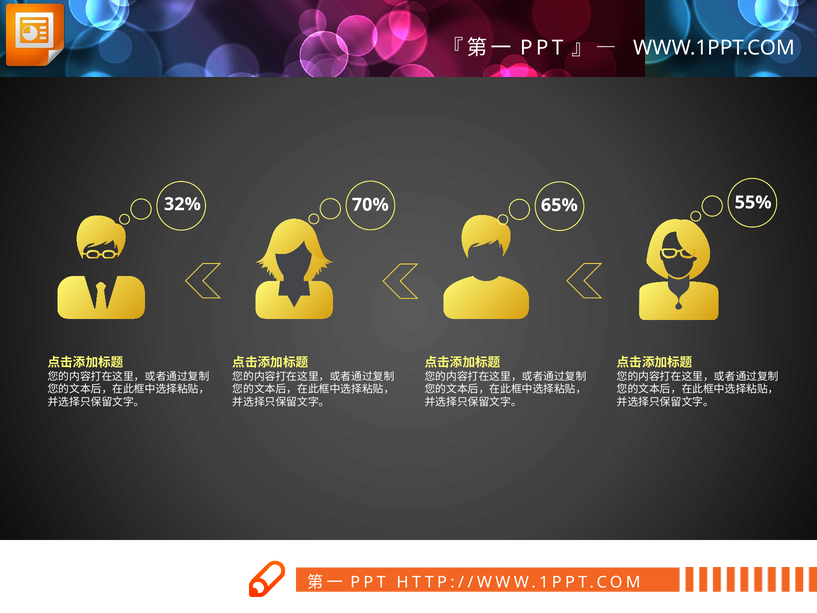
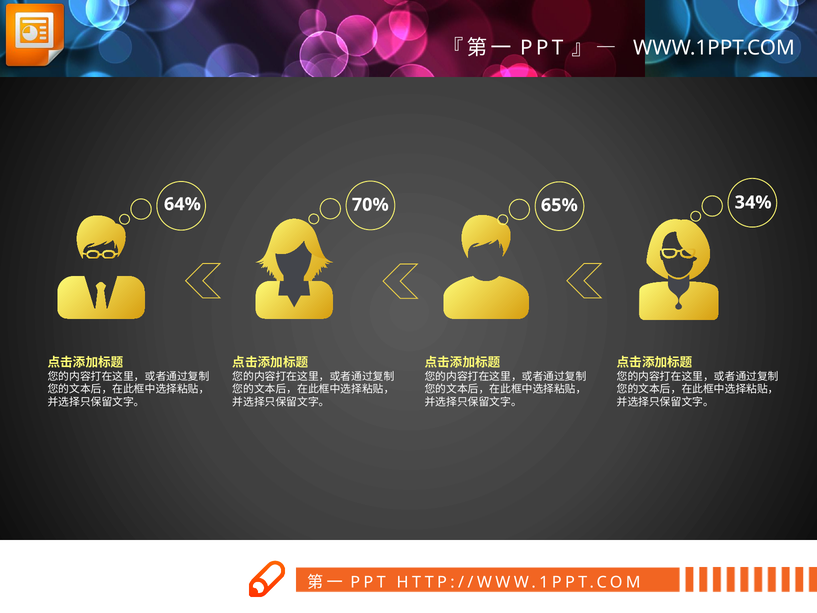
32%: 32% -> 64%
55%: 55% -> 34%
